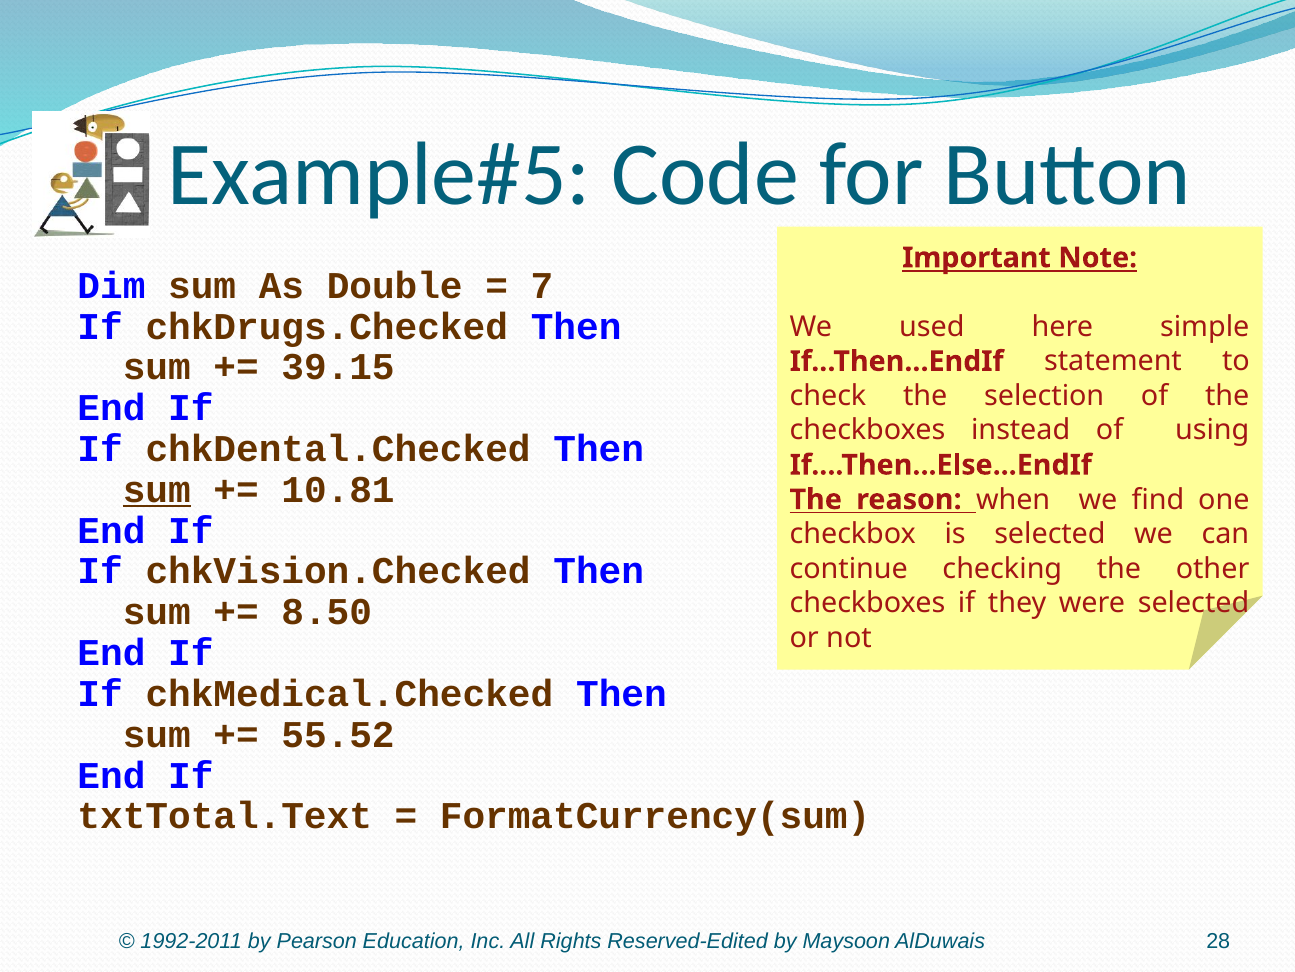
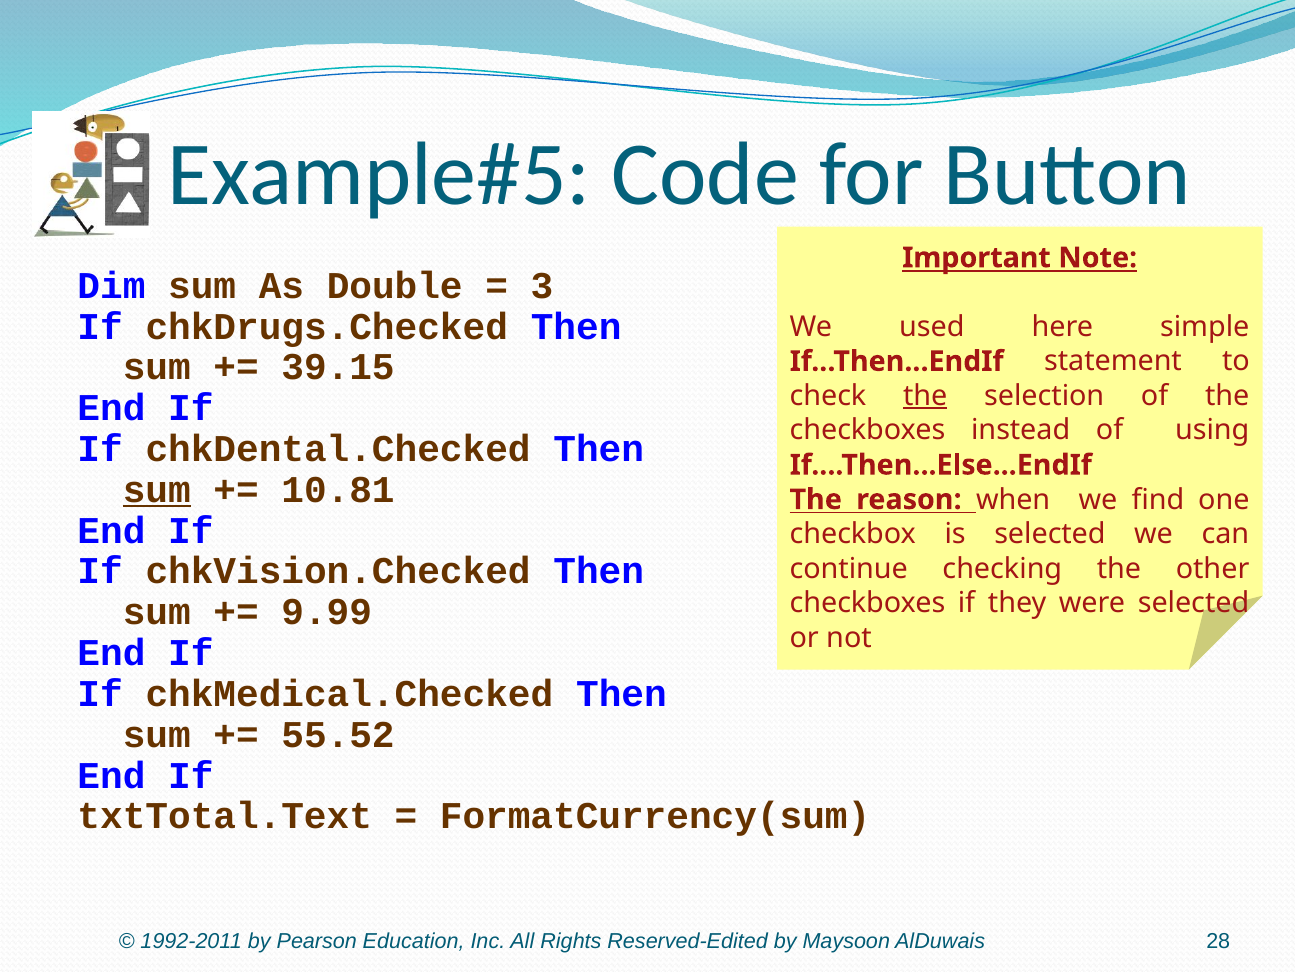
7: 7 -> 3
the at (925, 396) underline: none -> present
8.50: 8.50 -> 9.99
